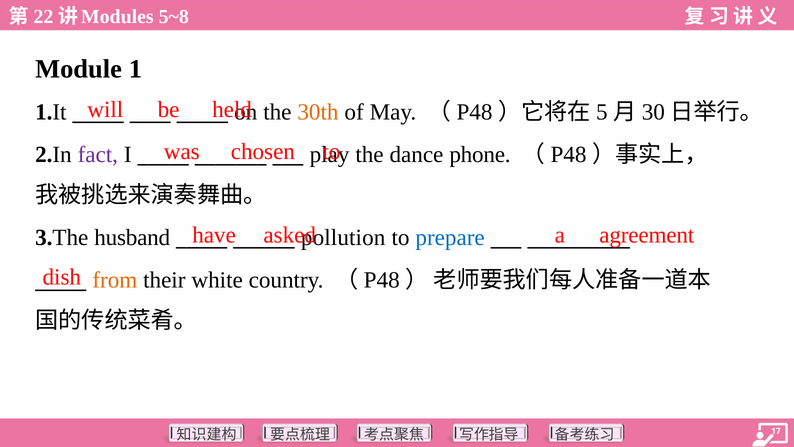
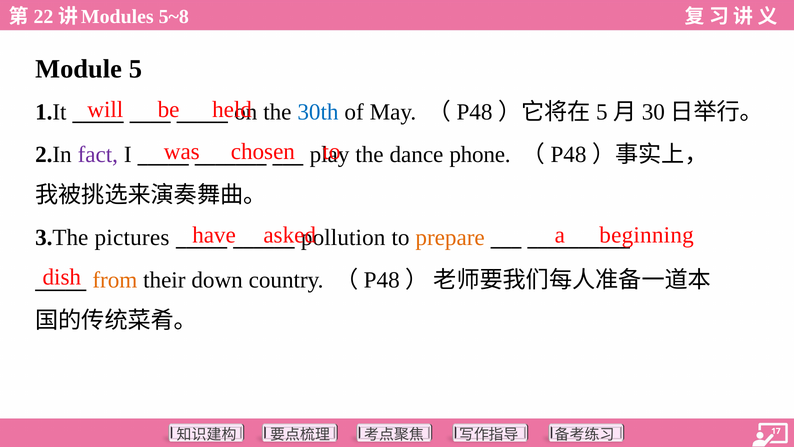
Module 1: 1 -> 5
30th colour: orange -> blue
agreement: agreement -> beginning
husband: husband -> pictures
prepare colour: blue -> orange
white: white -> down
